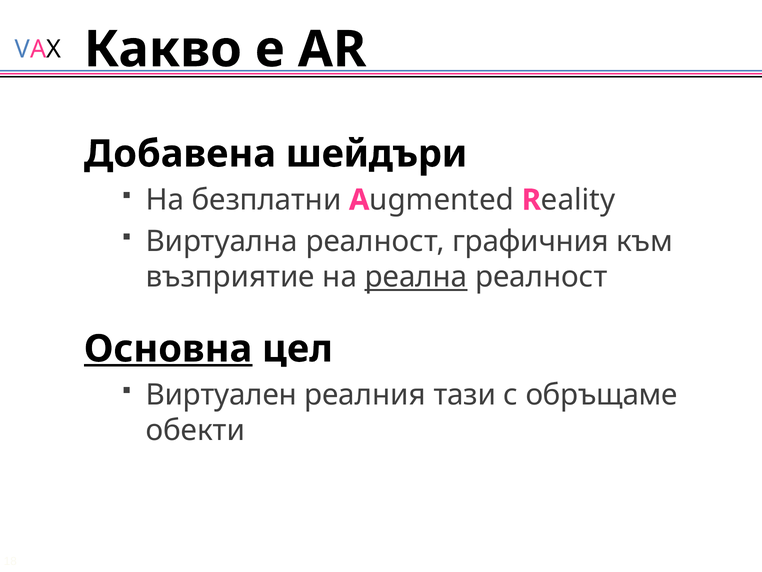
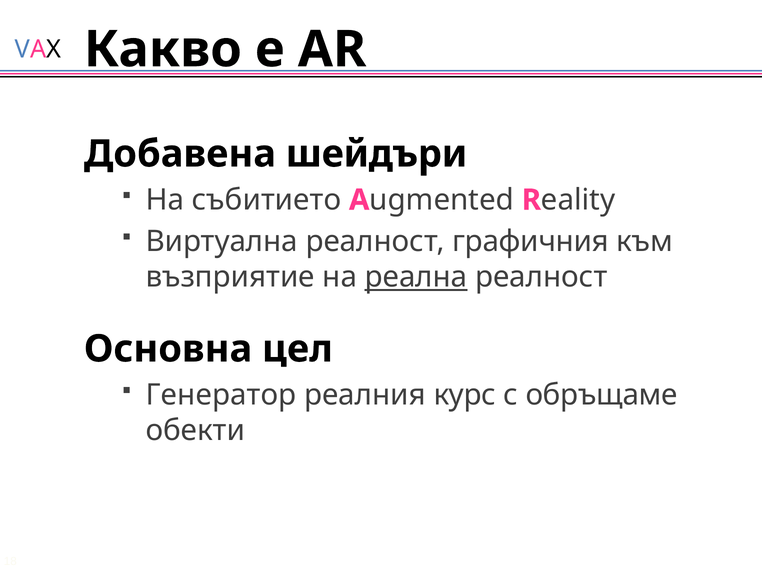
безплатни: безплатни -> събитието
Основна underline: present -> none
Виртуален: Виртуален -> Генератор
тази: тази -> курс
